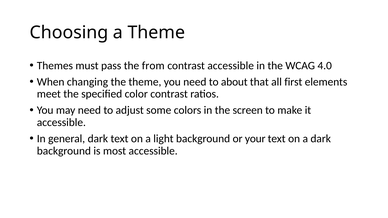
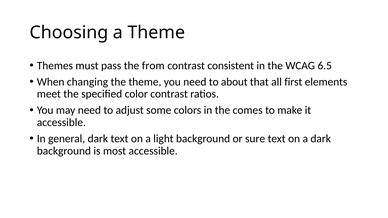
contrast accessible: accessible -> consistent
4.0: 4.0 -> 6.5
screen: screen -> comes
your: your -> sure
